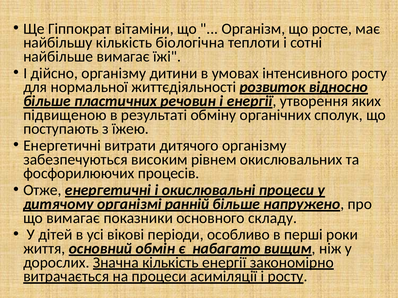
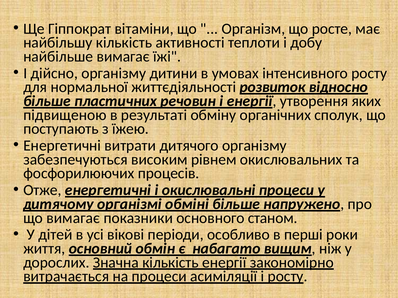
біологічна: біологічна -> активності
сотні: сотні -> добу
ранній: ранній -> обміні
складу: складу -> станом
